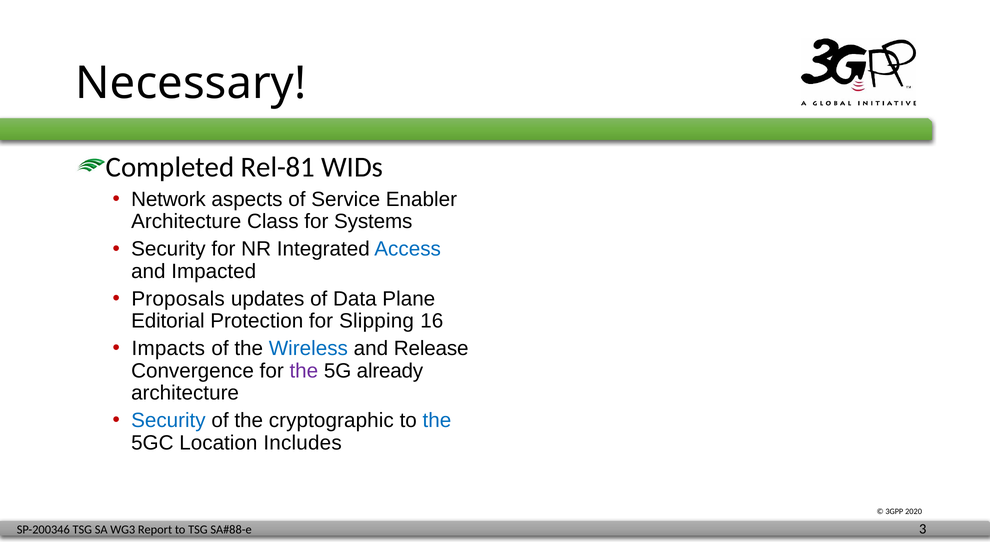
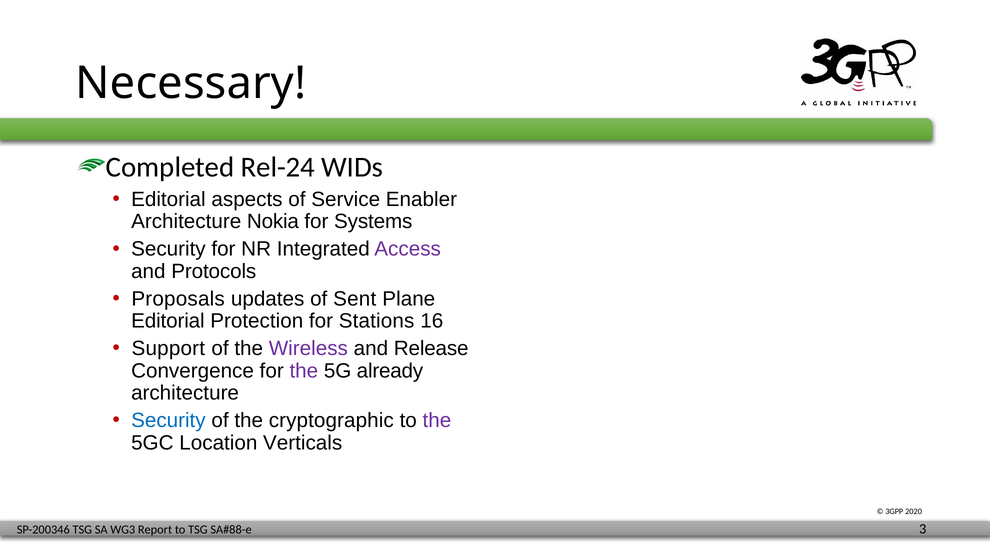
Rel-81: Rel-81 -> Rel-24
Network at (168, 199): Network -> Editorial
Class: Class -> Nokia
Access colour: blue -> purple
Impacted: Impacted -> Protocols
Data: Data -> Sent
Slipping: Slipping -> Stations
Impacts: Impacts -> Support
Wireless colour: blue -> purple
the at (437, 420) colour: blue -> purple
Includes: Includes -> Verticals
